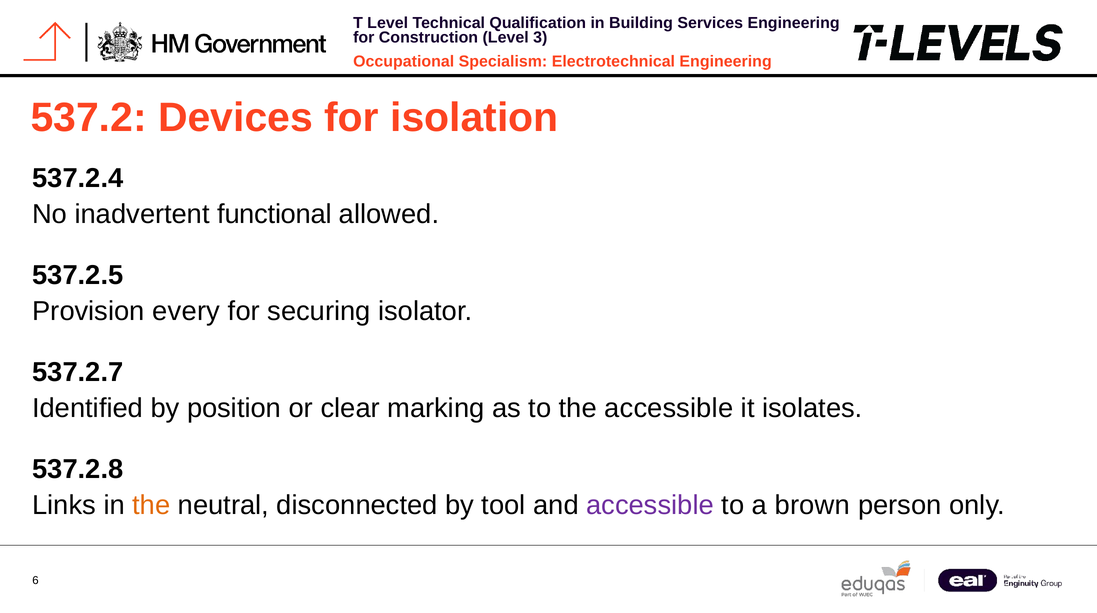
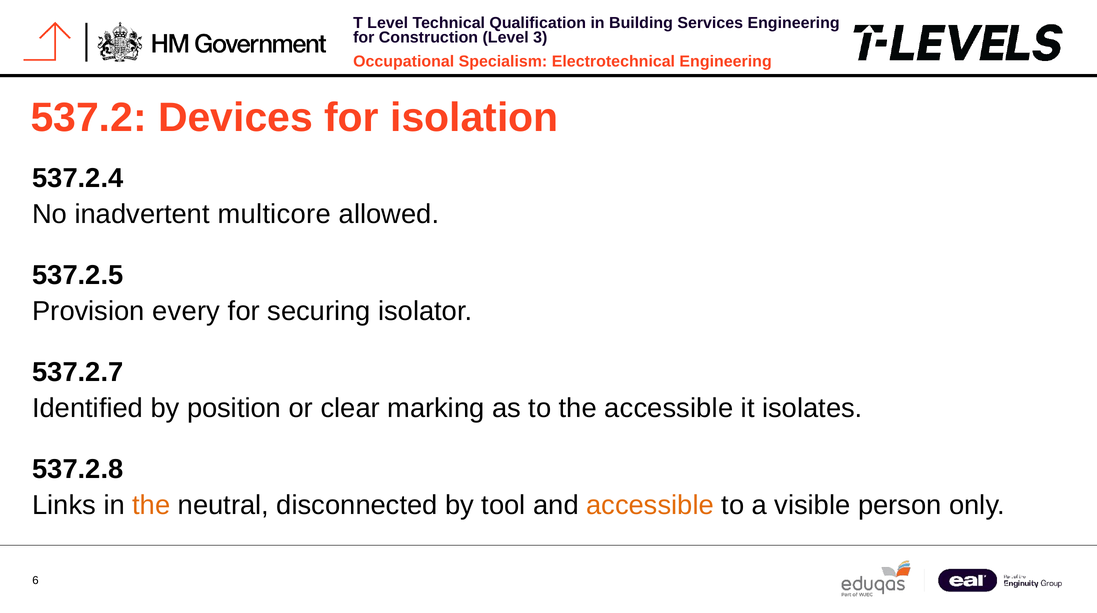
functional: functional -> multicore
accessible at (650, 505) colour: purple -> orange
brown: brown -> visible
